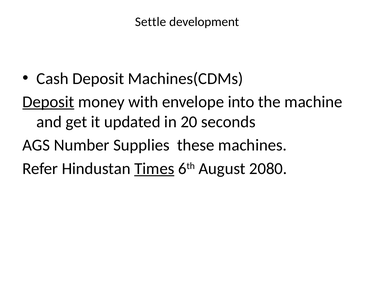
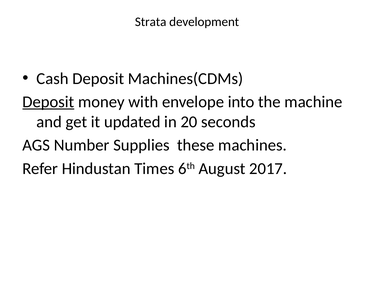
Settle: Settle -> Strata
Times underline: present -> none
2080: 2080 -> 2017
